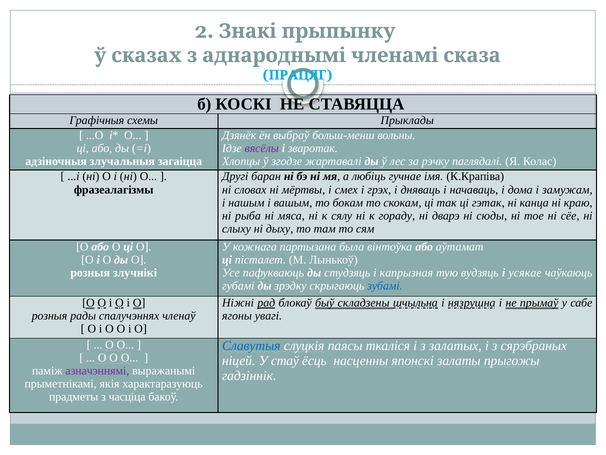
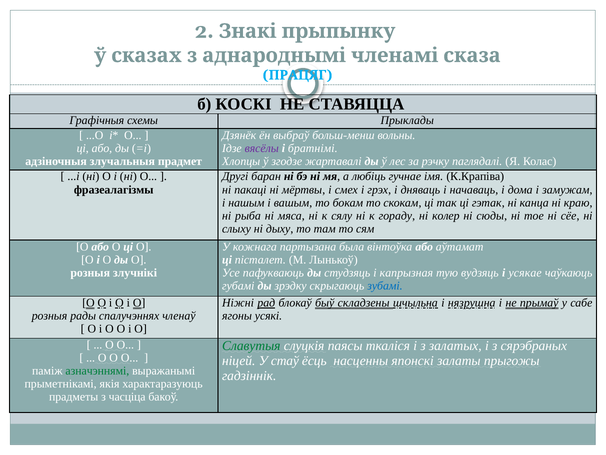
зваротак: зваротак -> братнімі
загаіцца: загаіцца -> прадмет
словах: словах -> пакаці
дварэ: дварэ -> колер
увагі: увагі -> усякі
Славутыя colour: blue -> green
азначэннямі colour: purple -> green
